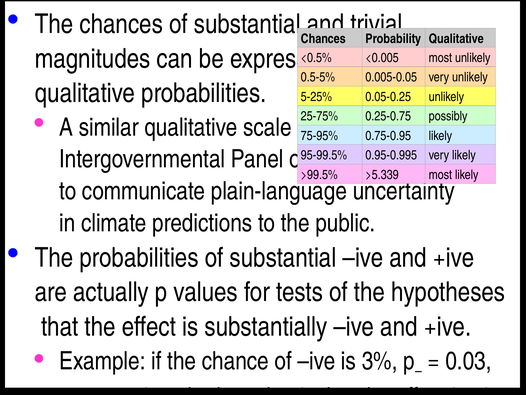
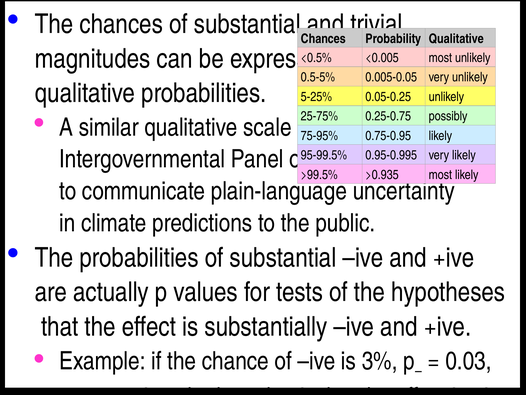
>5.339: >5.339 -> >0.935
